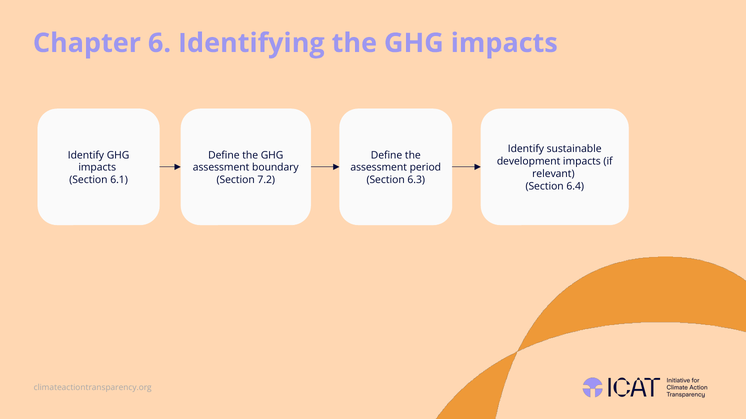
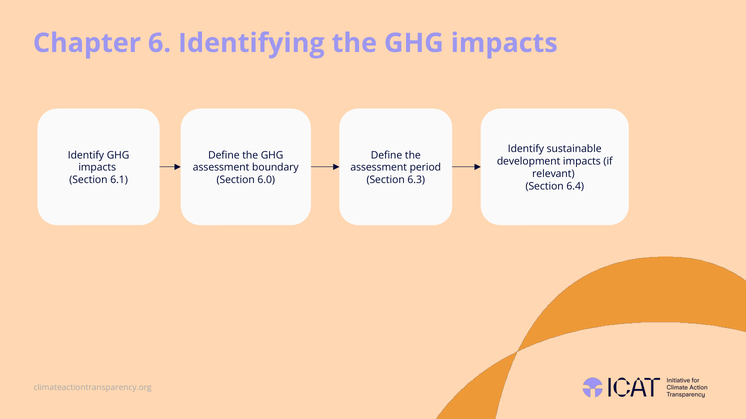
7.2: 7.2 -> 6.0
